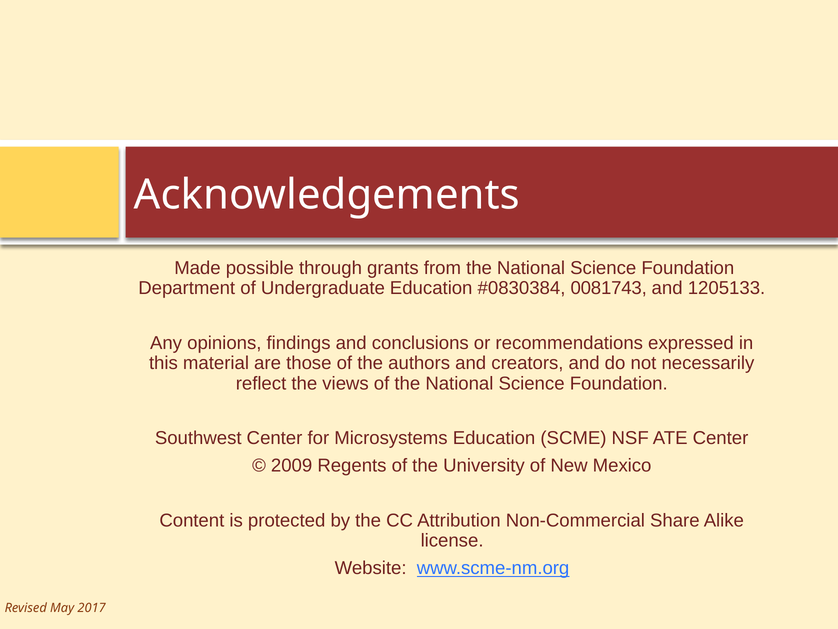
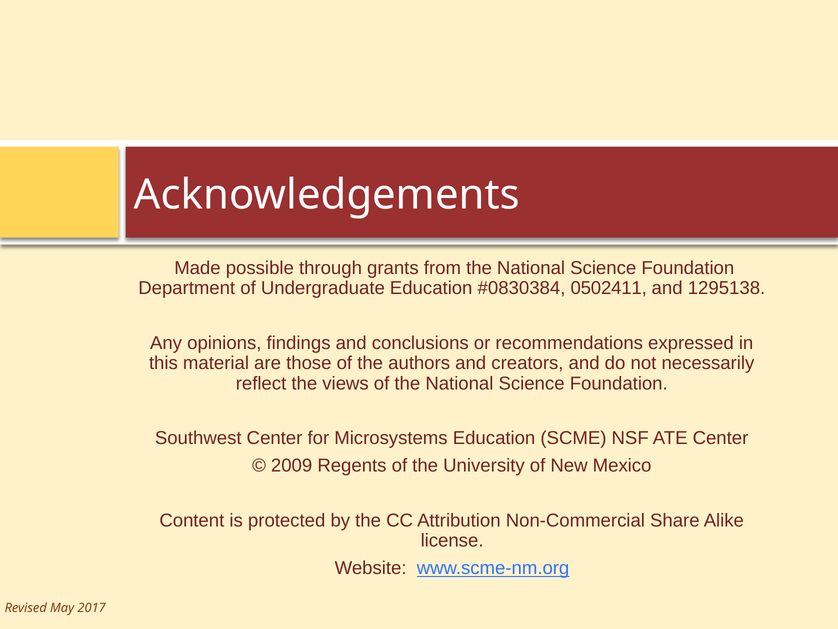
0081743: 0081743 -> 0502411
1205133: 1205133 -> 1295138
